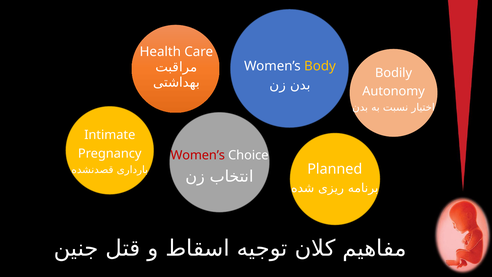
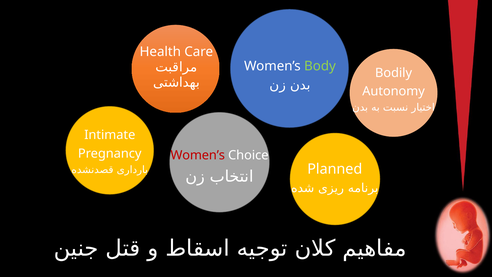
Body colour: yellow -> light green
